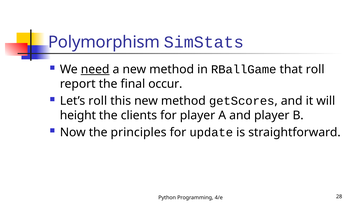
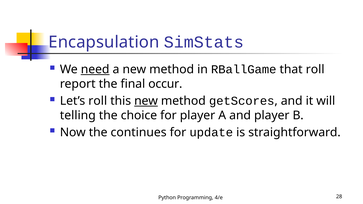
Polymorphism: Polymorphism -> Encapsulation
new at (146, 101) underline: none -> present
height: height -> telling
clients: clients -> choice
principles: principles -> continues
